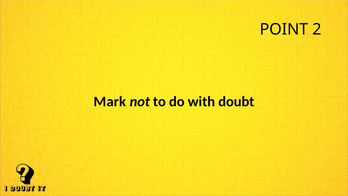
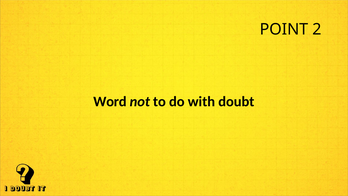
Mark: Mark -> Word
